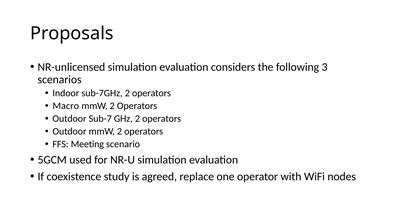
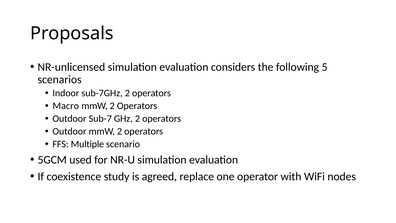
3: 3 -> 5
Meeting: Meeting -> Multiple
